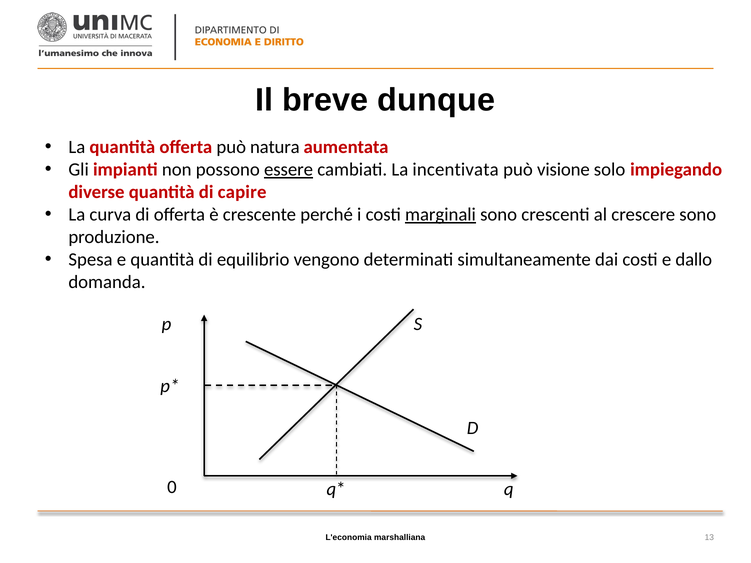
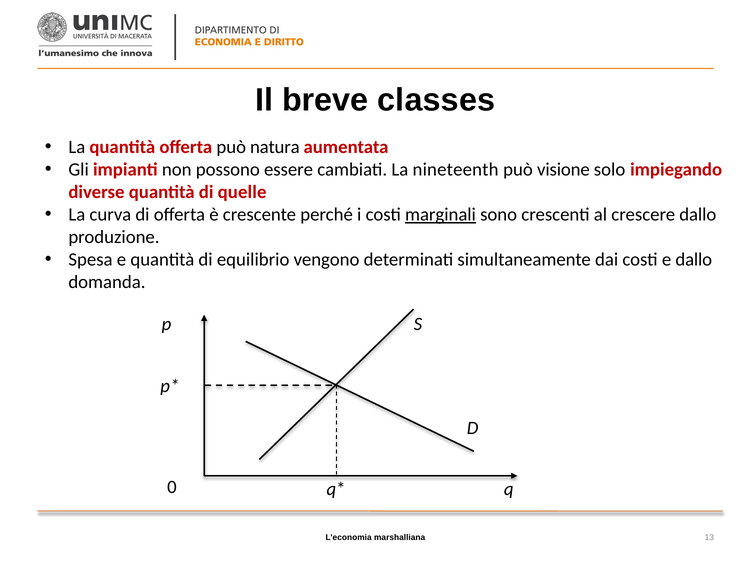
dunque: dunque -> classes
essere underline: present -> none
incentivata: incentivata -> nineteenth
capire: capire -> quelle
crescere sono: sono -> dallo
